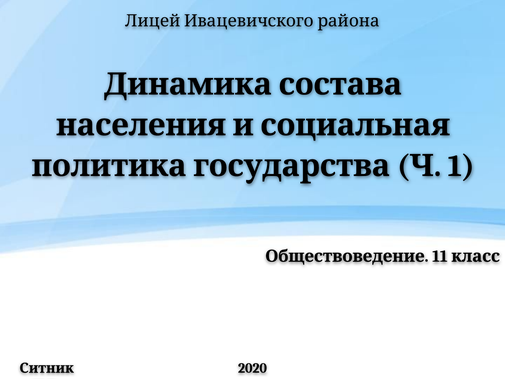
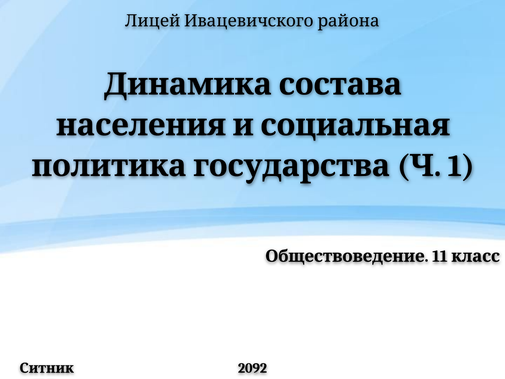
2020: 2020 -> 2092
